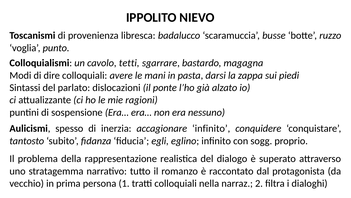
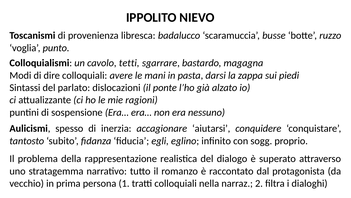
accagionare infinito: infinito -> aiutarsi
